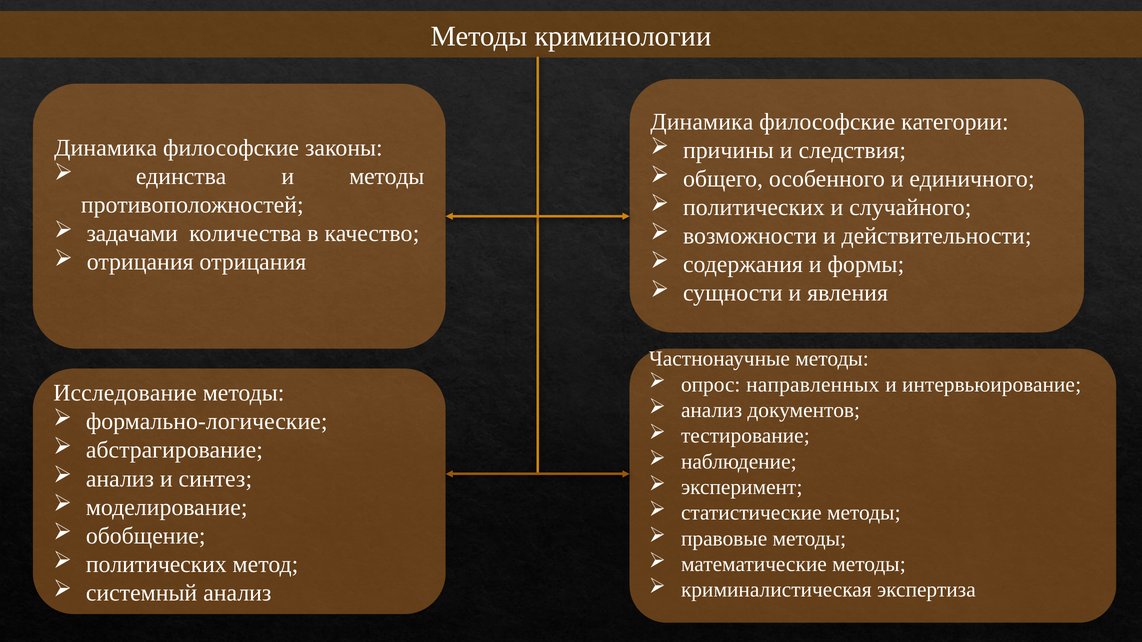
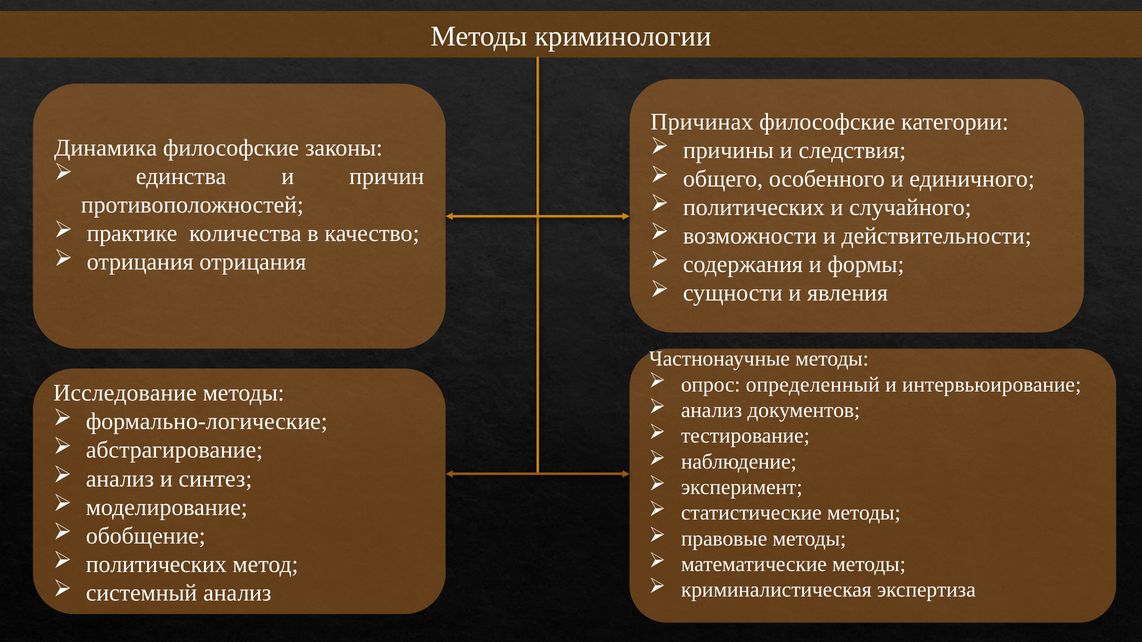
Динамика at (702, 122): Динамика -> Причинах
и методы: методы -> причин
задачами: задачами -> практике
направленных: направленных -> определенный
